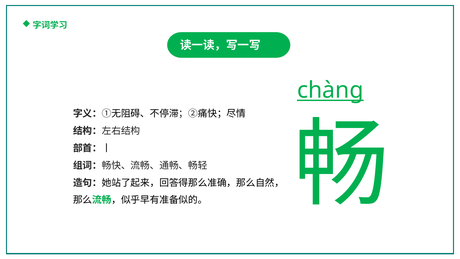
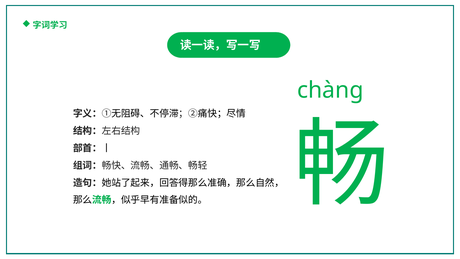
chàng underline: present -> none
